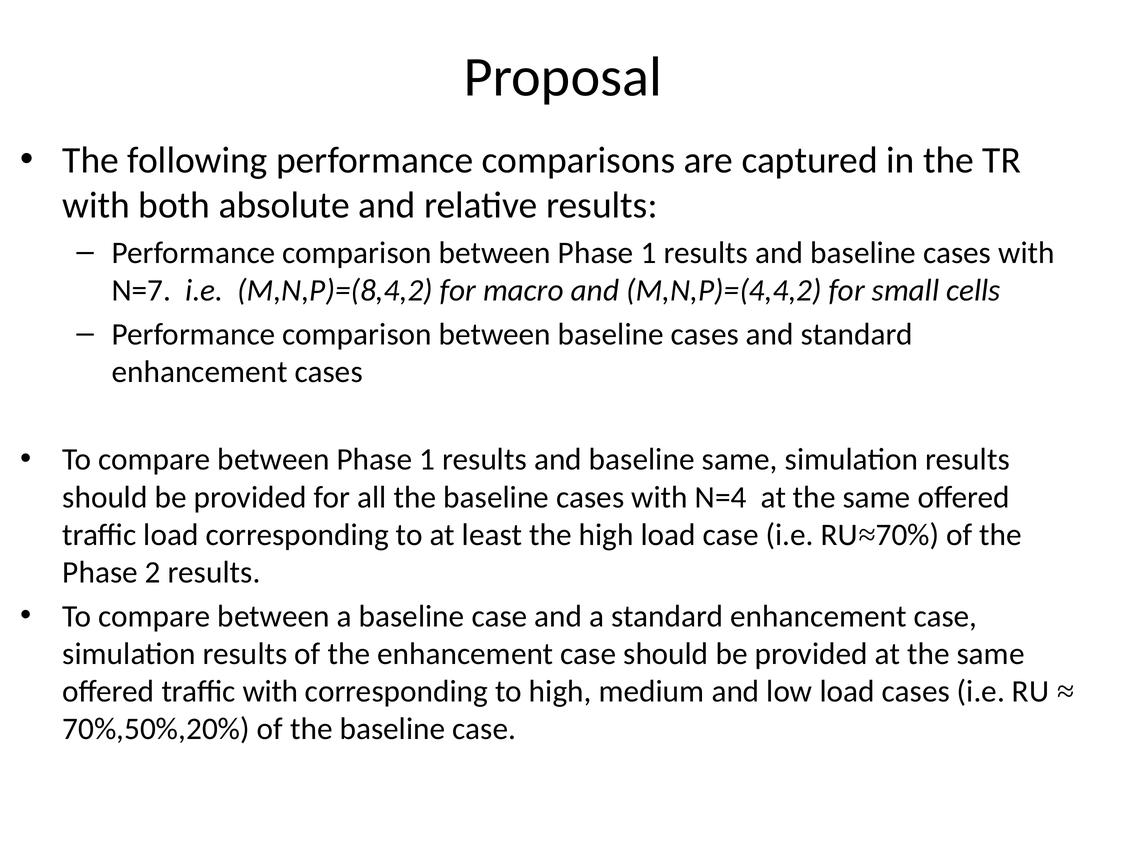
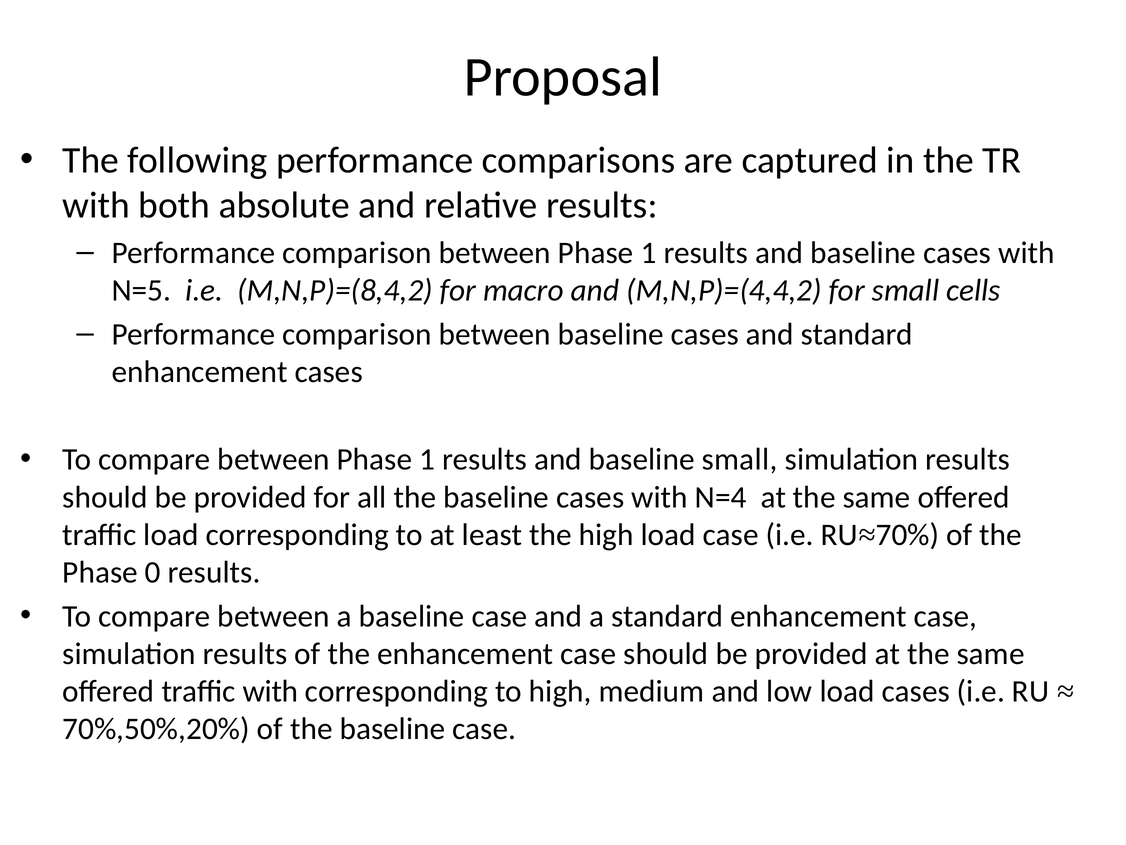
N=7: N=7 -> N=5
baseline same: same -> small
2: 2 -> 0
